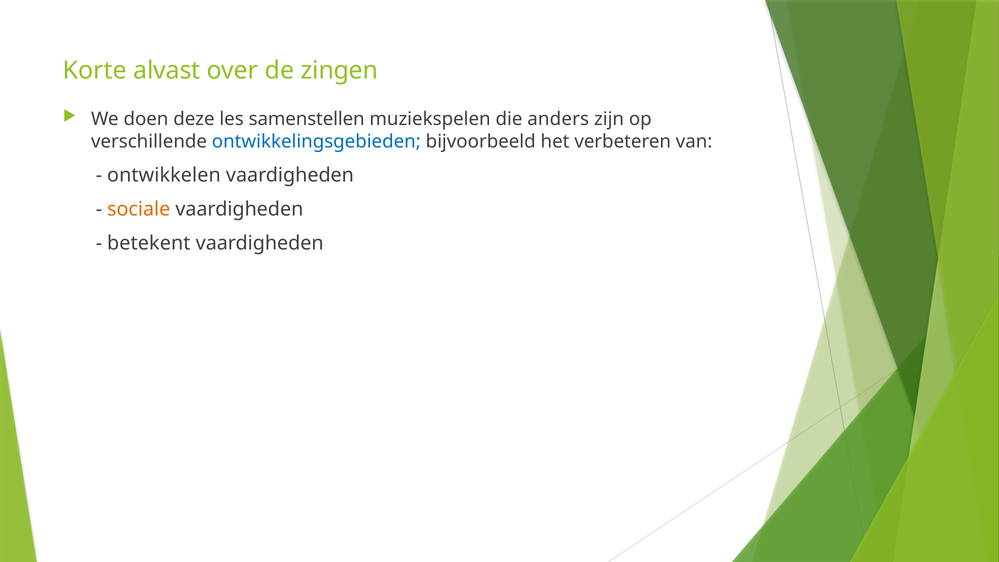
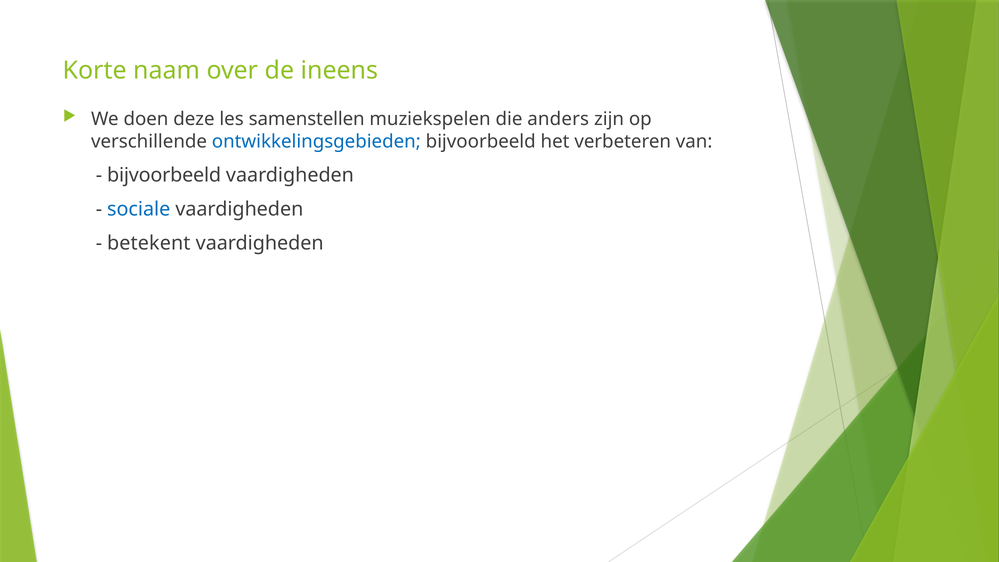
alvast: alvast -> naam
zingen: zingen -> ineens
ontwikkelen at (164, 175): ontwikkelen -> bijvoorbeeld
sociale colour: orange -> blue
